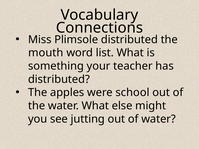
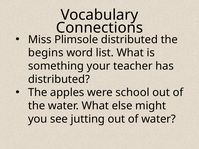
mouth: mouth -> begins
